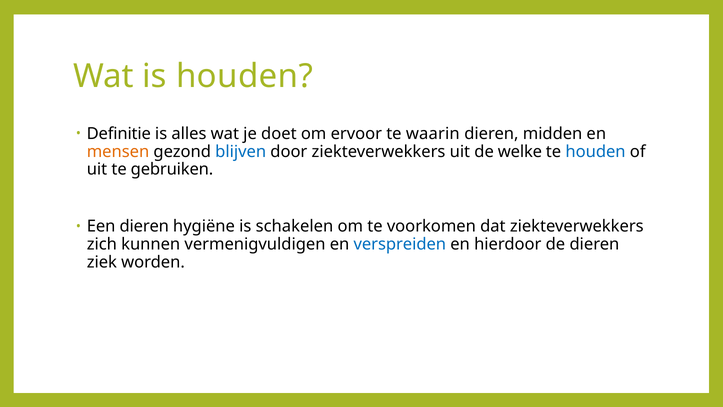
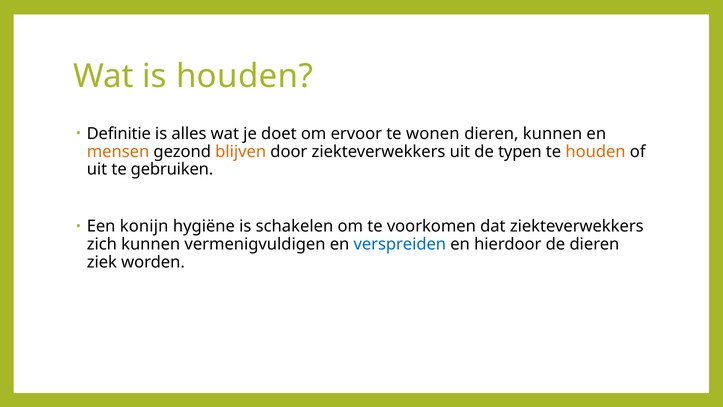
waarin: waarin -> wonen
dieren midden: midden -> kunnen
blijven colour: blue -> orange
welke: welke -> typen
houden at (596, 151) colour: blue -> orange
Een dieren: dieren -> konijn
